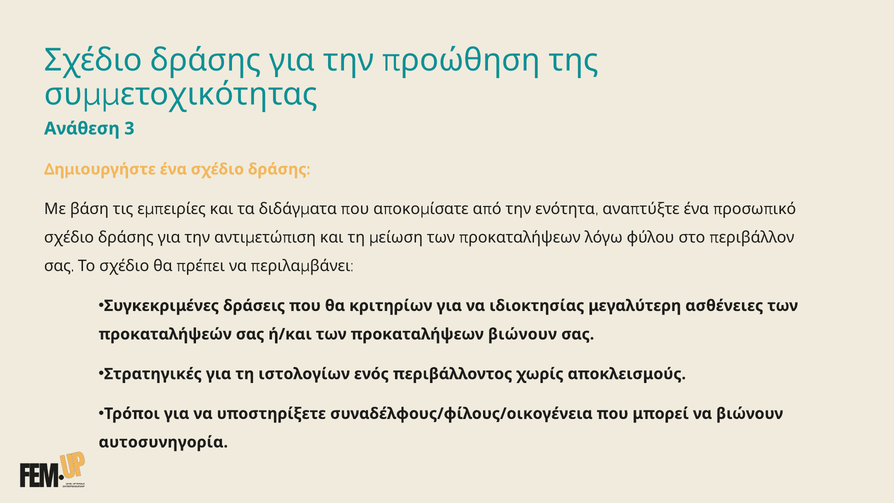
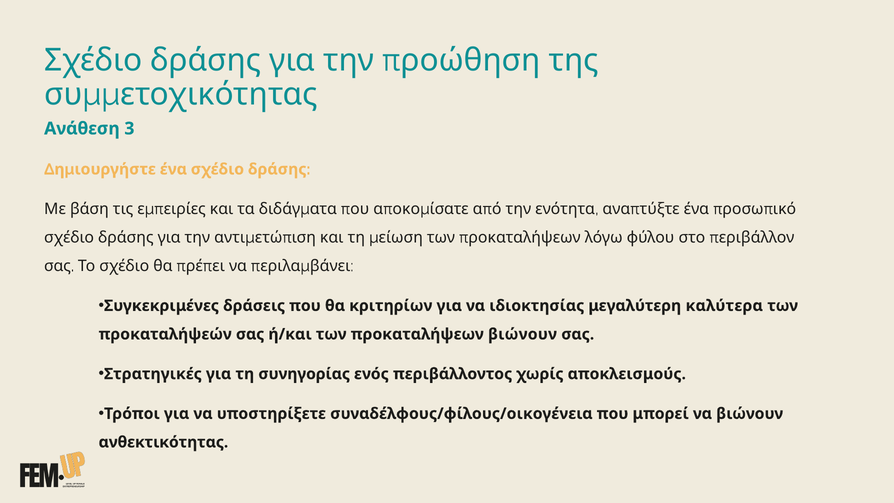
ασθένειες: ασθένειες -> καλύτερα
ιστολογίων: ιστολογίων -> συνηγορίας
αυτοσυνηγορία: αυτοσυνηγορία -> ανθεκτικότητας
